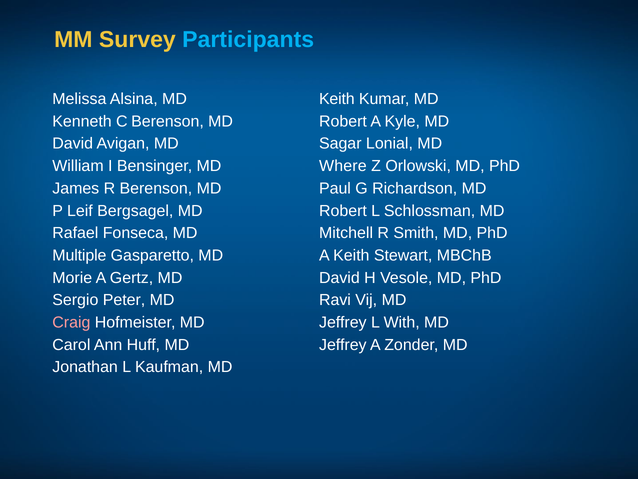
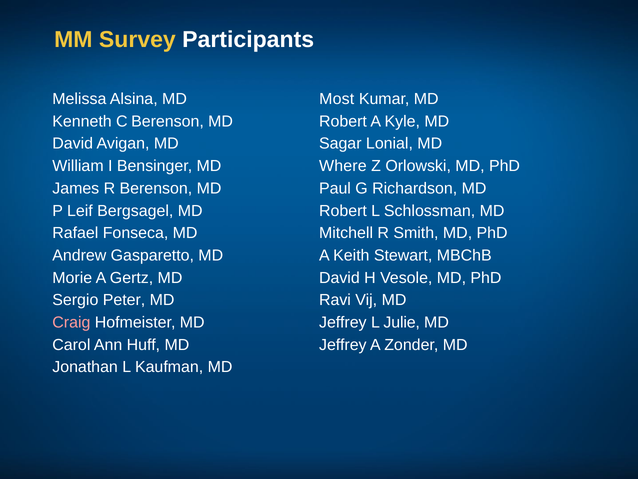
Participants colour: light blue -> white
Keith at (337, 99): Keith -> Most
Multiple: Multiple -> Andrew
With: With -> Julie
